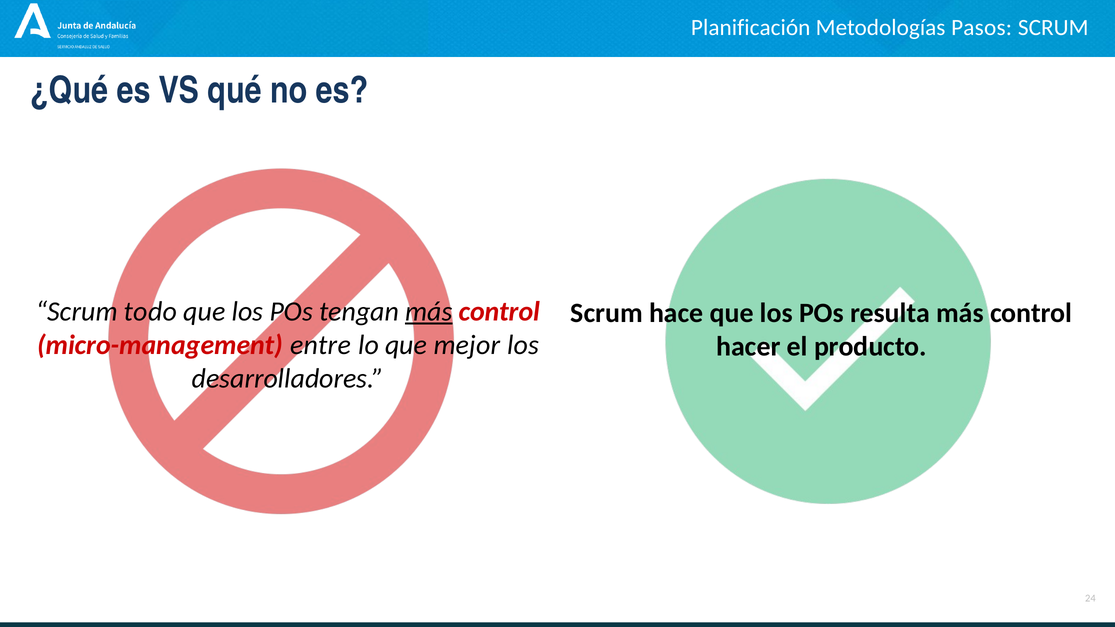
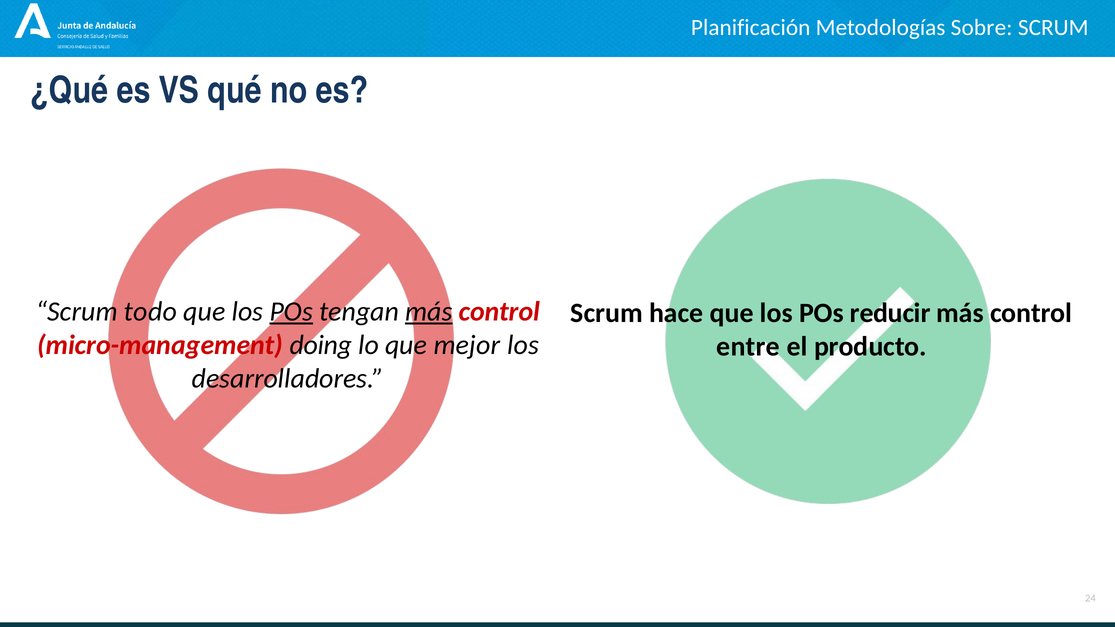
Pasos: Pasos -> Sobre
POs at (291, 312) underline: none -> present
resulta: resulta -> reducir
entre: entre -> doing
hacer: hacer -> entre
